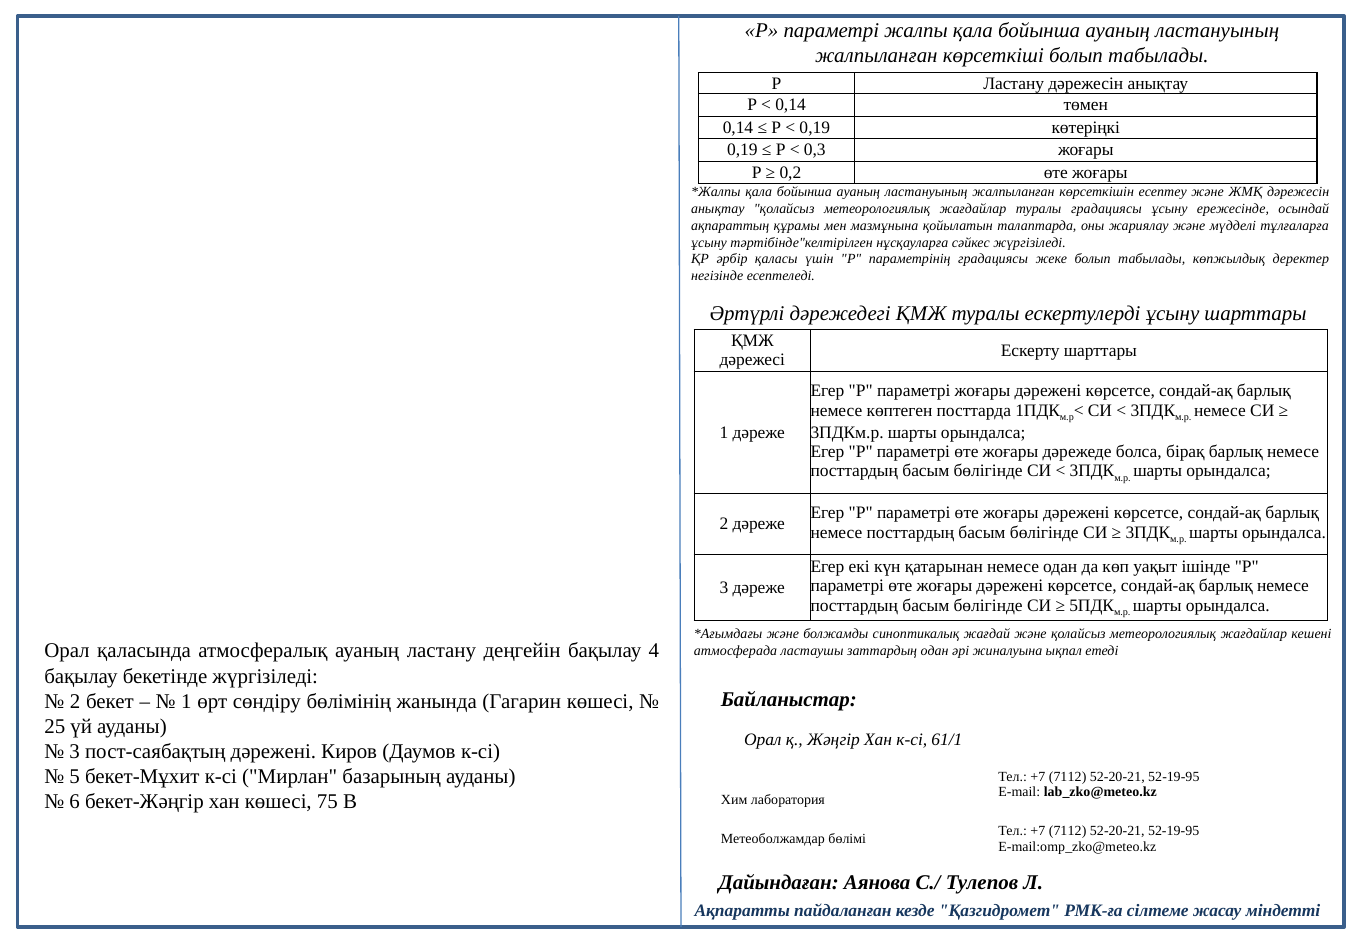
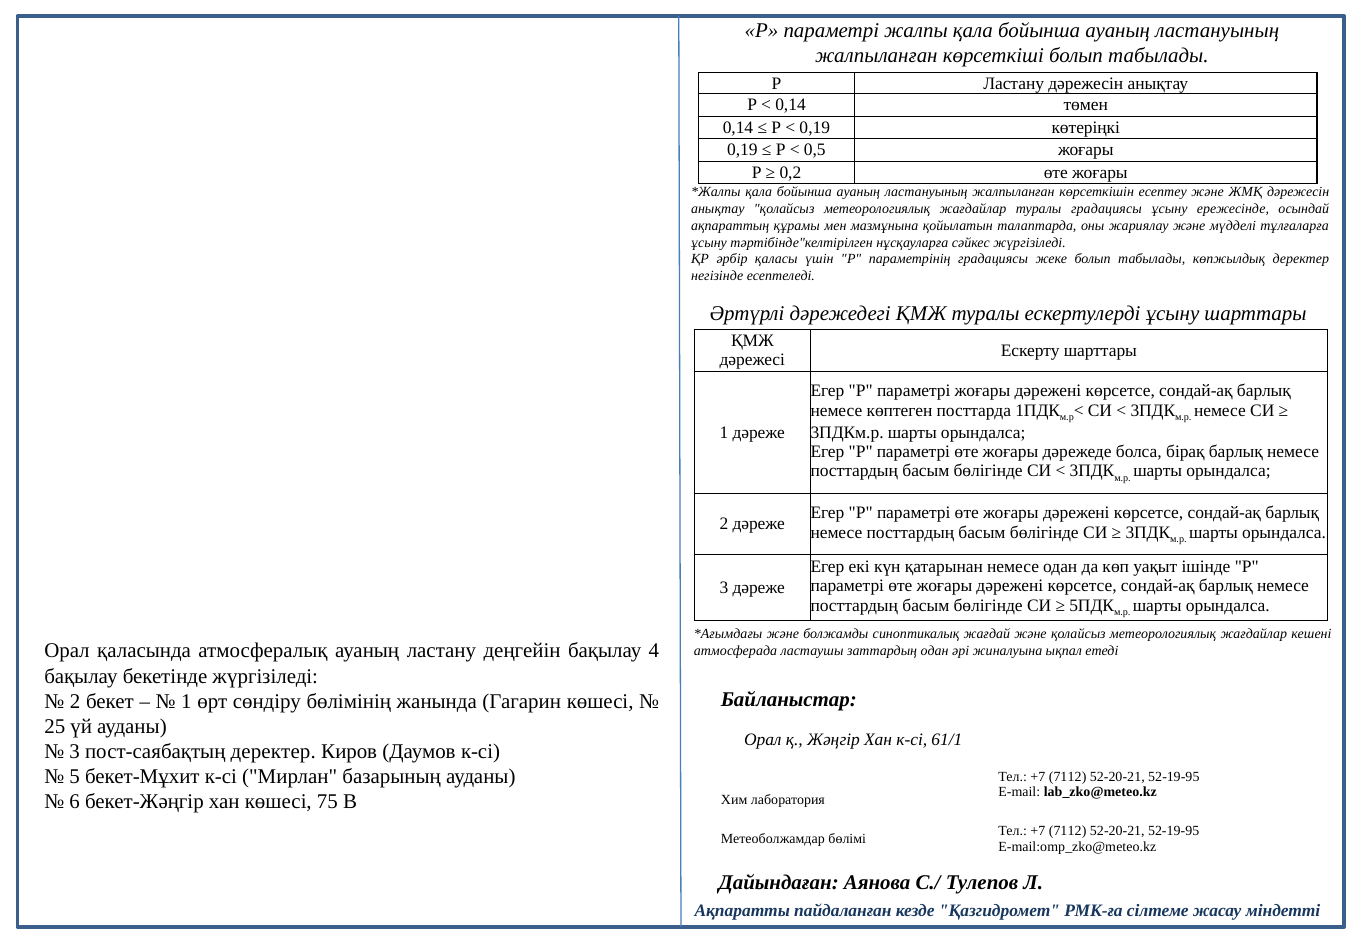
0,3: 0,3 -> 0,5
пост-саябақтың дәрежені: дәрежені -> деректер
